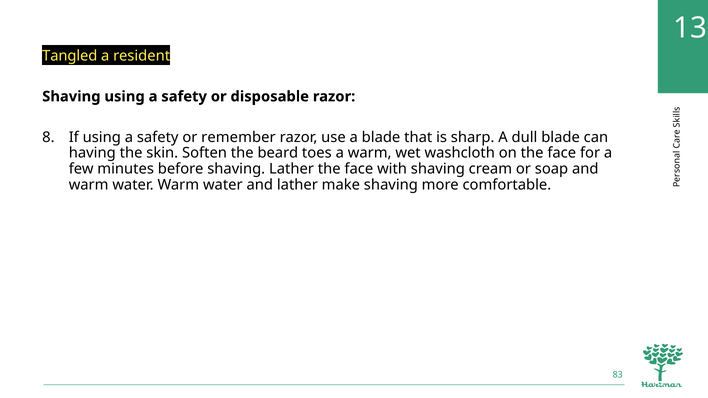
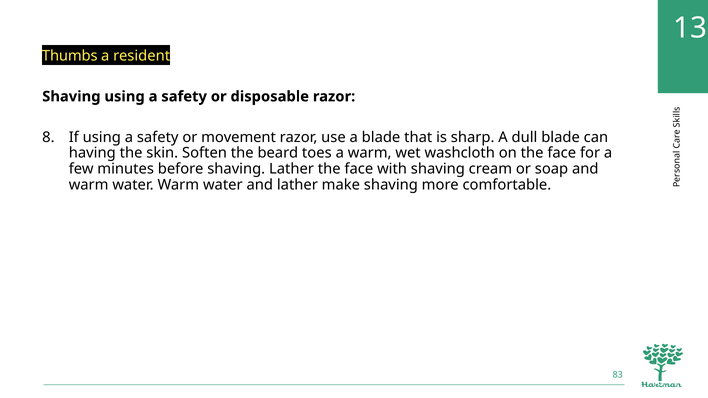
Tangled: Tangled -> Thumbs
remember: remember -> movement
